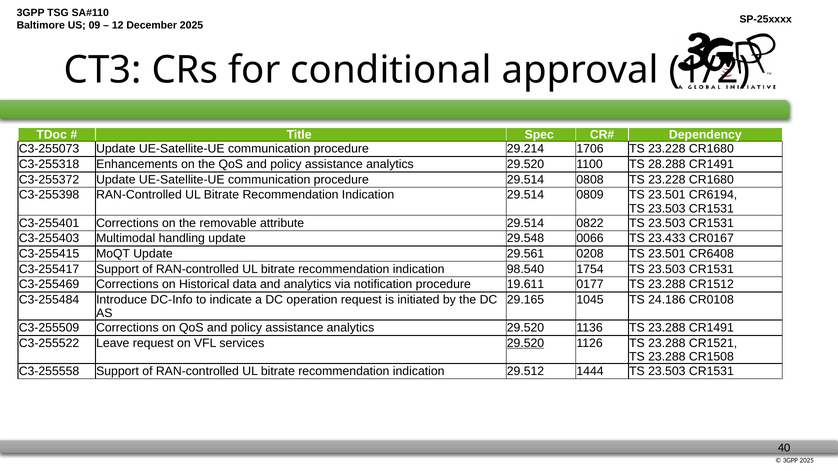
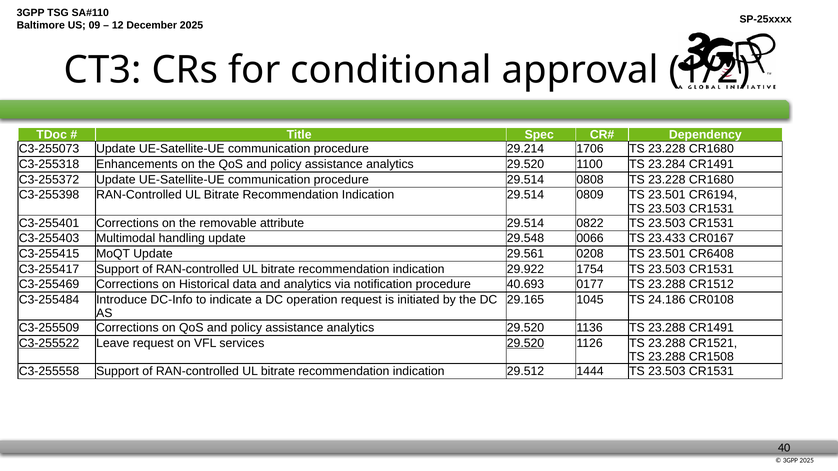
28.288: 28.288 -> 23.284
98.540: 98.540 -> 29.922
19.611: 19.611 -> 40.693
C3-255522 underline: none -> present
